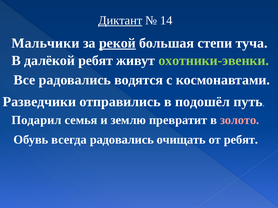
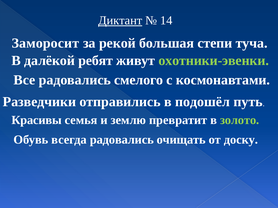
Мальчики: Мальчики -> Заморосит
рекой underline: present -> none
водятся: водятся -> смелого
Подарил: Подарил -> Красивы
золото colour: pink -> light green
от ребят: ребят -> доску
